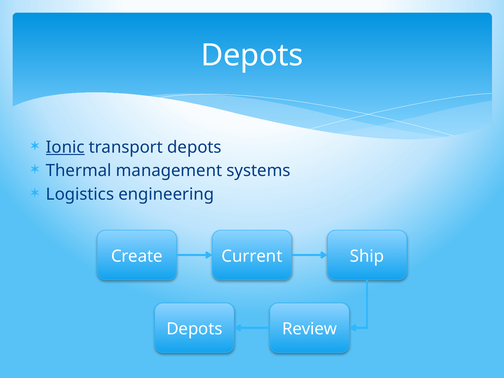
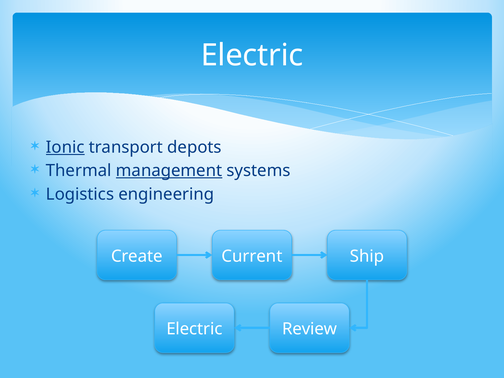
Depots at (252, 55): Depots -> Electric
management underline: none -> present
Depots at (194, 329): Depots -> Electric
